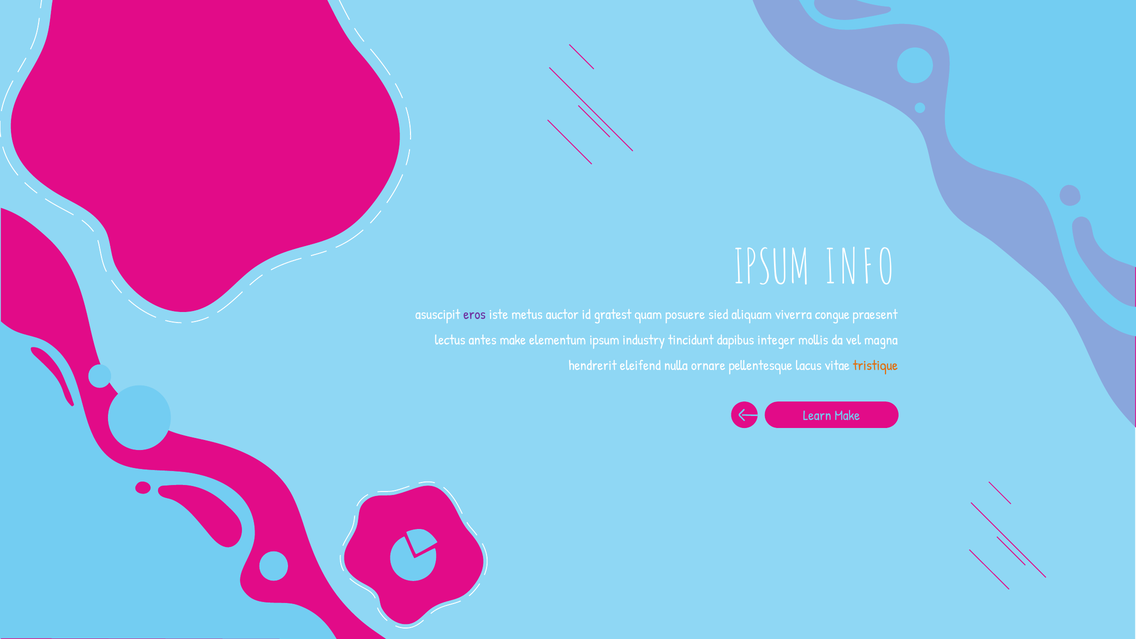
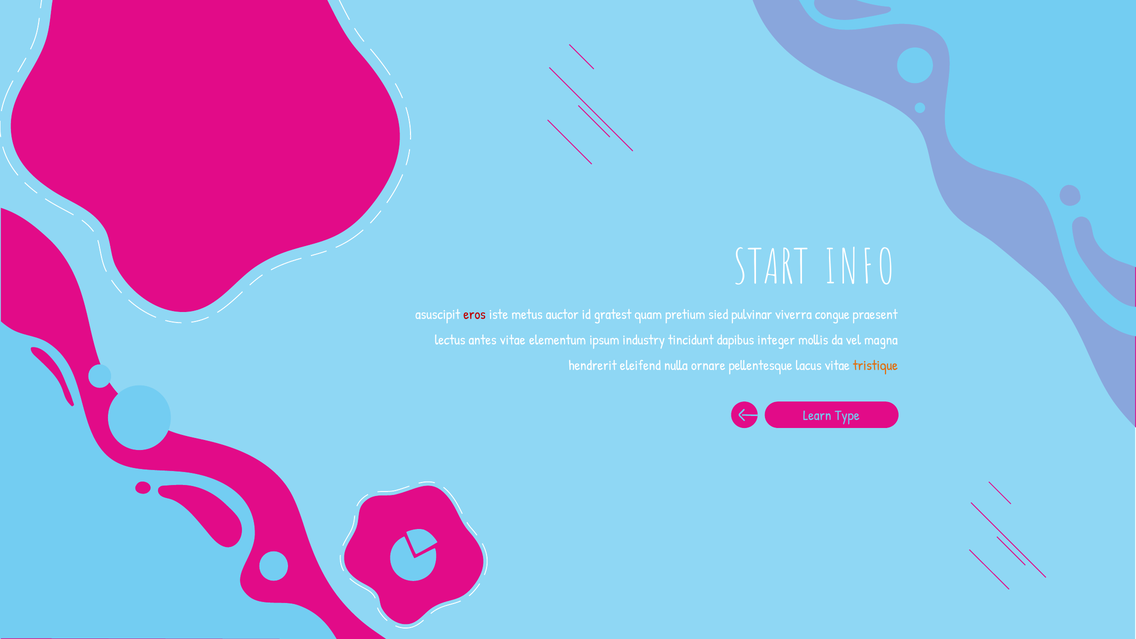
IPSUM at (771, 268): IPSUM -> START
eros colour: purple -> red
posuere: posuere -> pretium
aliquam: aliquam -> pulvinar
antes make: make -> vitae
Learn Make: Make -> Type
